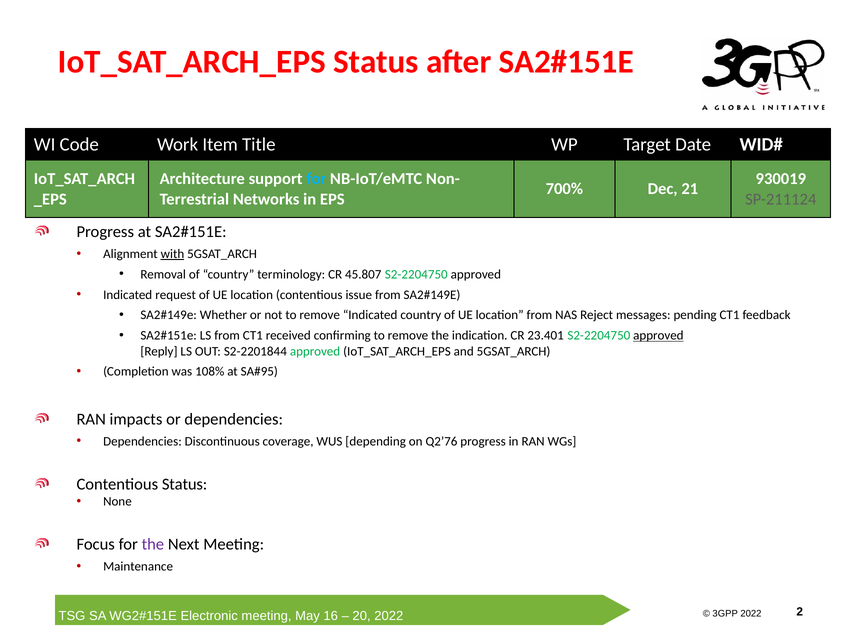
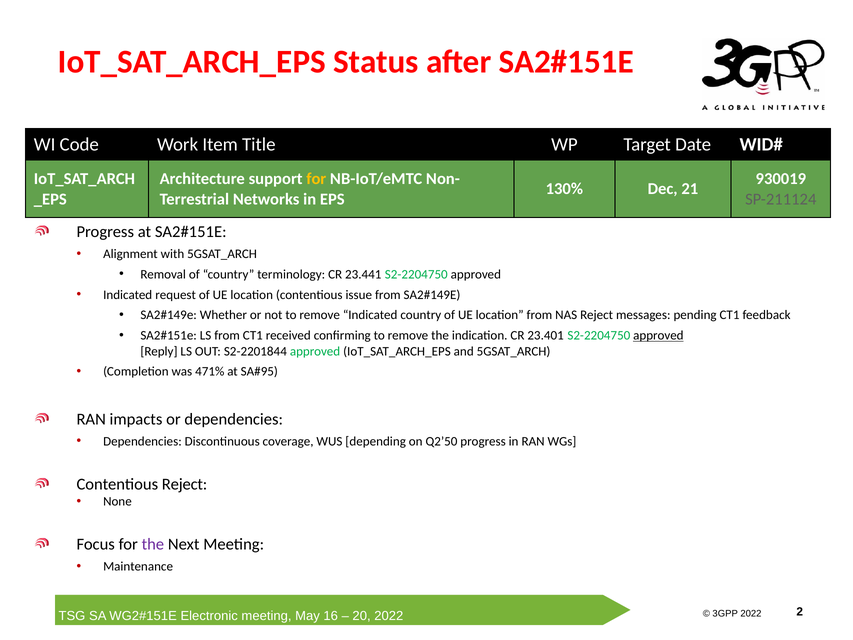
for at (316, 179) colour: light blue -> yellow
700%: 700% -> 130%
with underline: present -> none
45.807: 45.807 -> 23.441
108%: 108% -> 471%
Q2’76: Q2’76 -> Q2’50
Contentious Status: Status -> Reject
